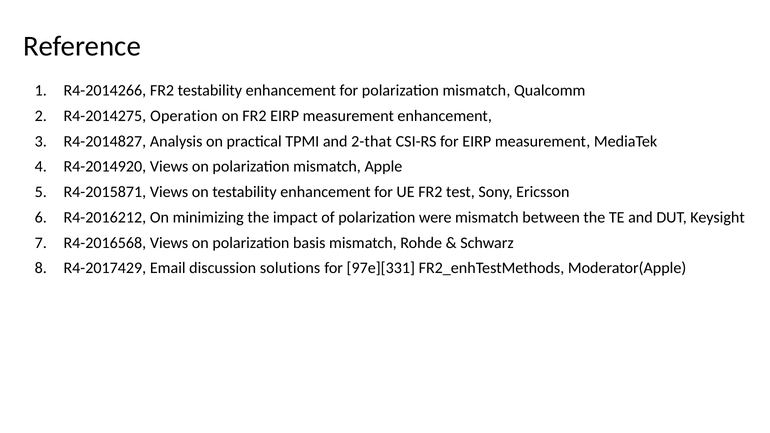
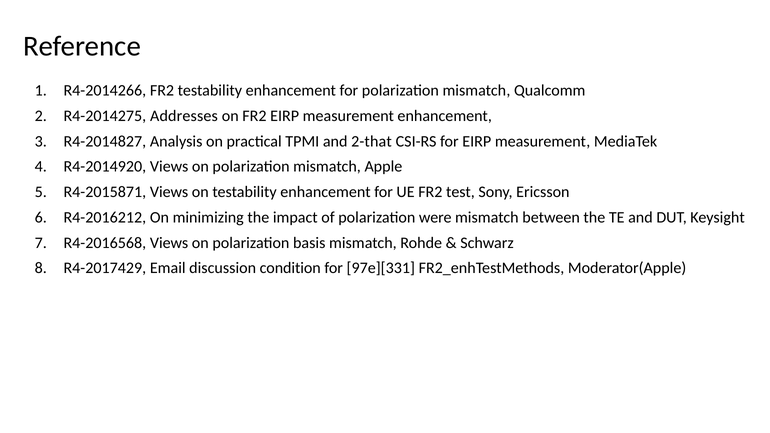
Operation: Operation -> Addresses
solutions: solutions -> condition
